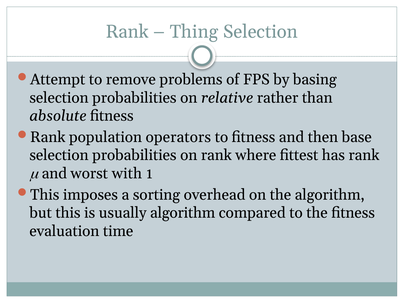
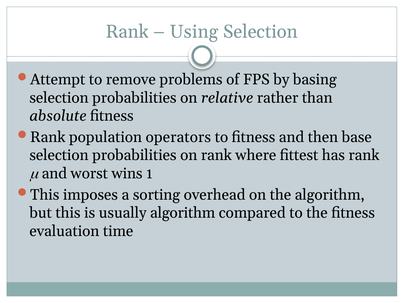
Thing: Thing -> Using
with: with -> wins
